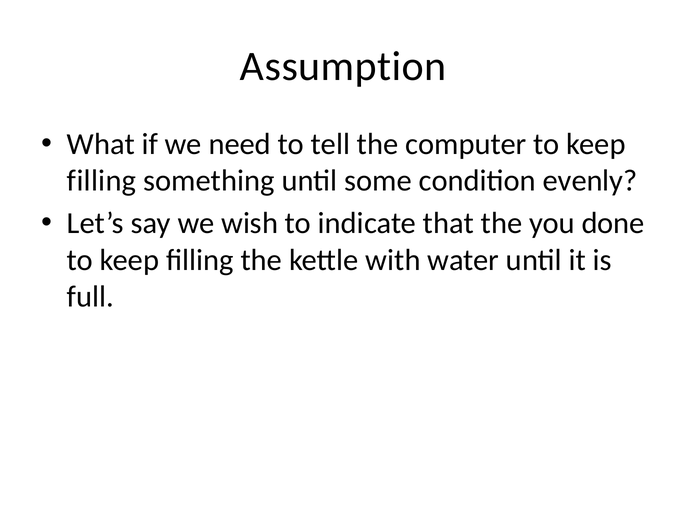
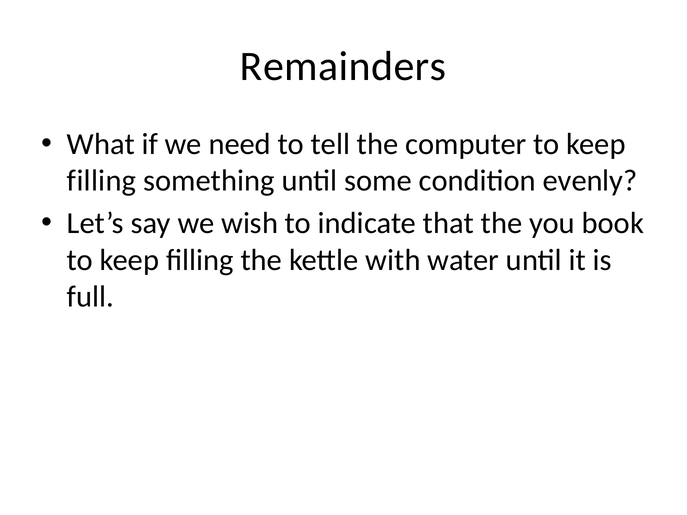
Assumption: Assumption -> Remainders
done: done -> book
